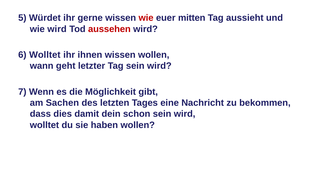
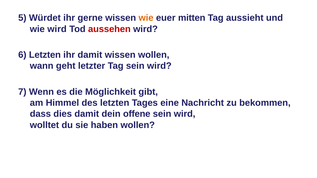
wie at (146, 18) colour: red -> orange
6 Wolltet: Wolltet -> Letzten
ihr ihnen: ihnen -> damit
Sachen: Sachen -> Himmel
schon: schon -> offene
